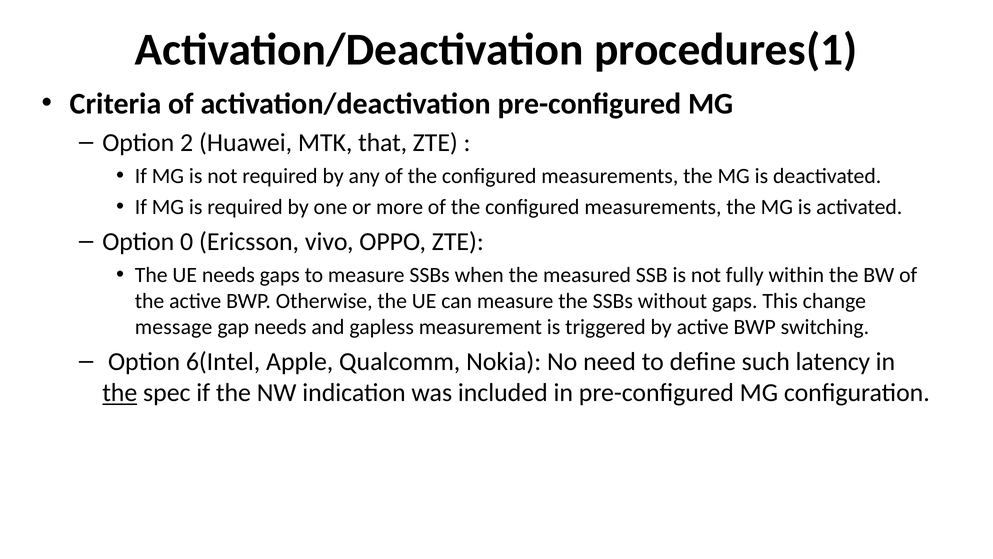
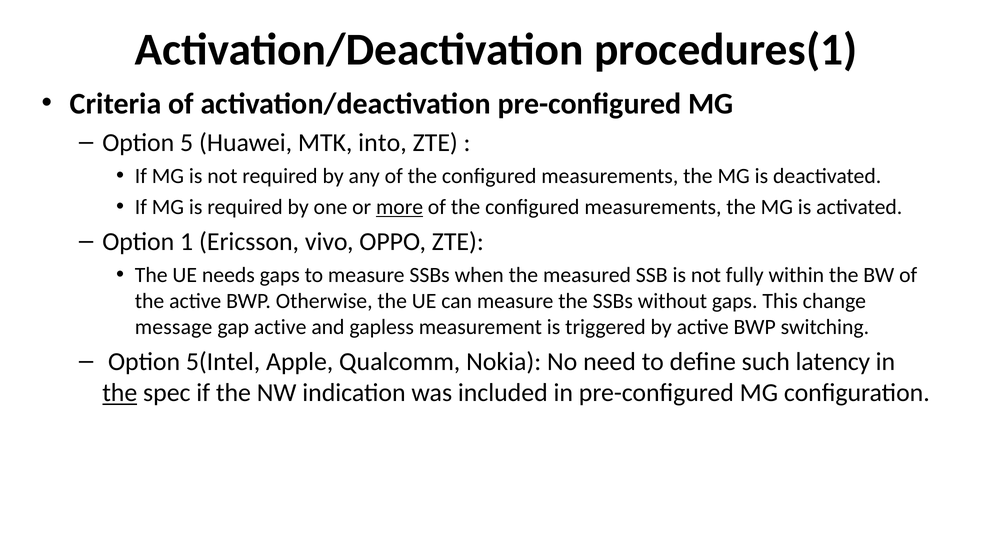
2: 2 -> 5
that: that -> into
more underline: none -> present
0: 0 -> 1
gap needs: needs -> active
6(Intel: 6(Intel -> 5(Intel
